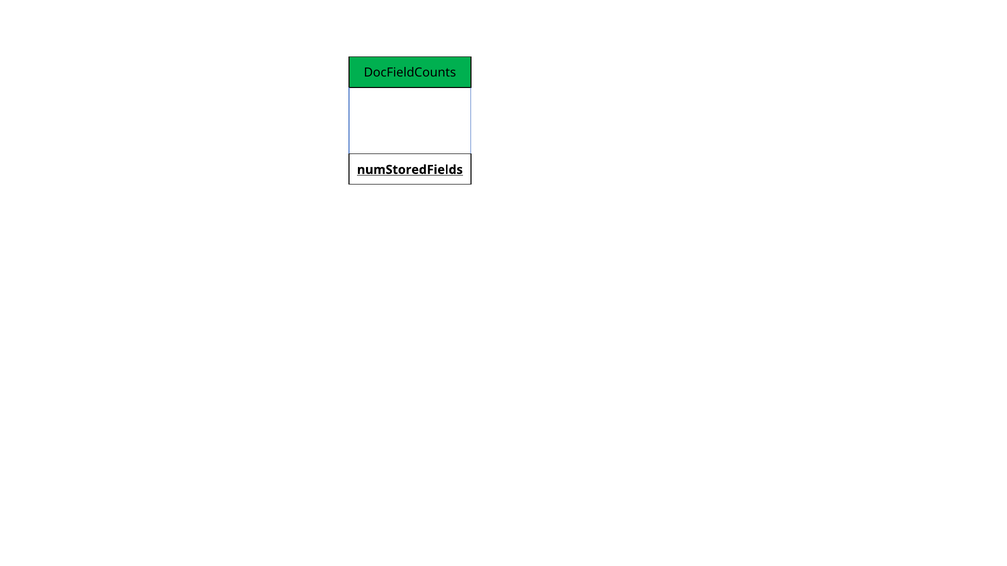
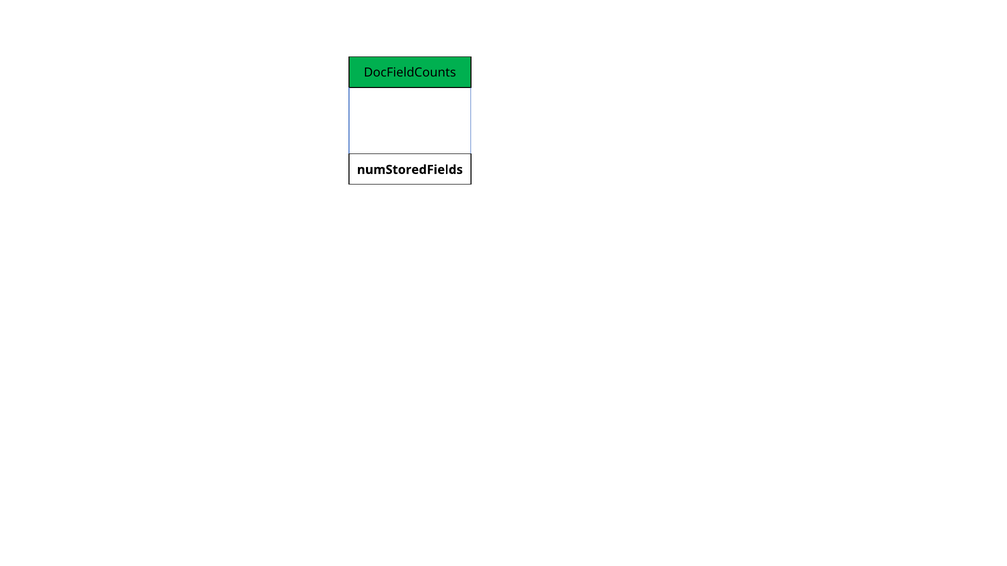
numStoredFields underline: present -> none
